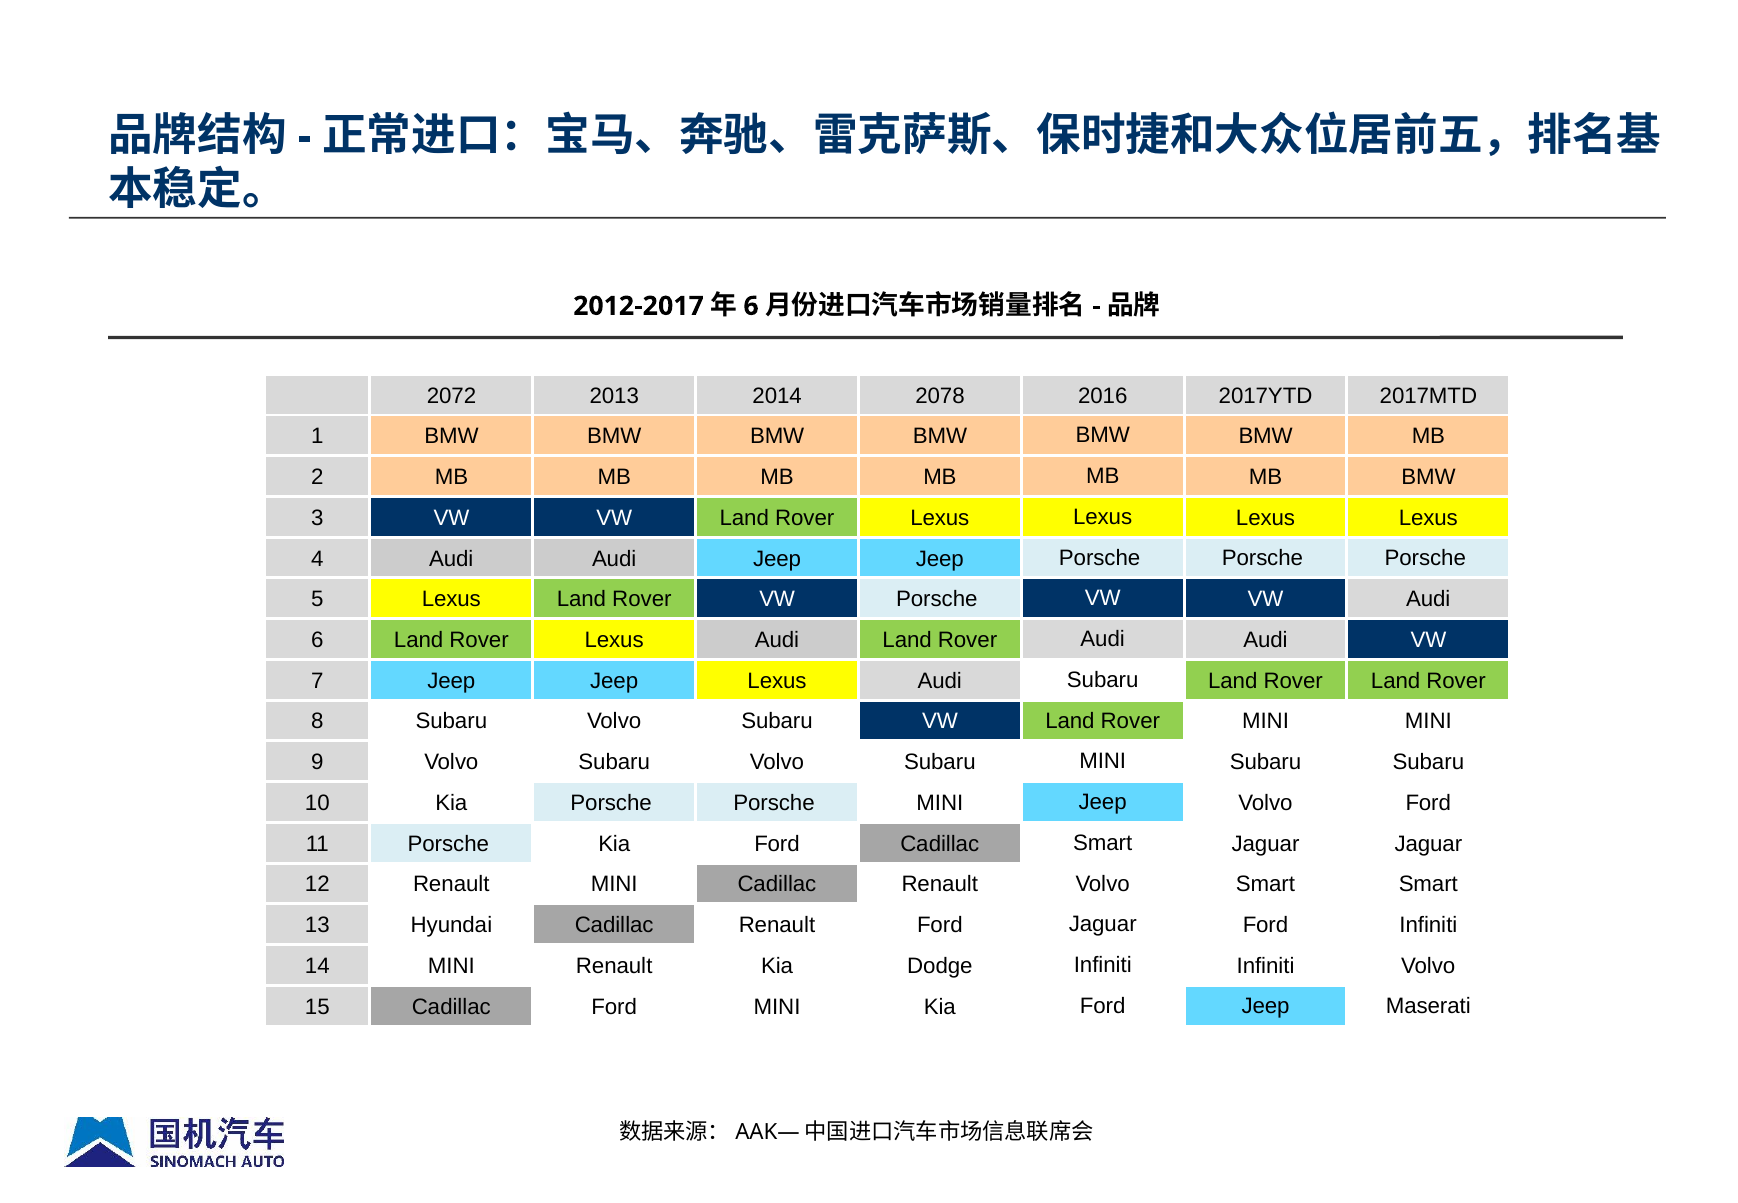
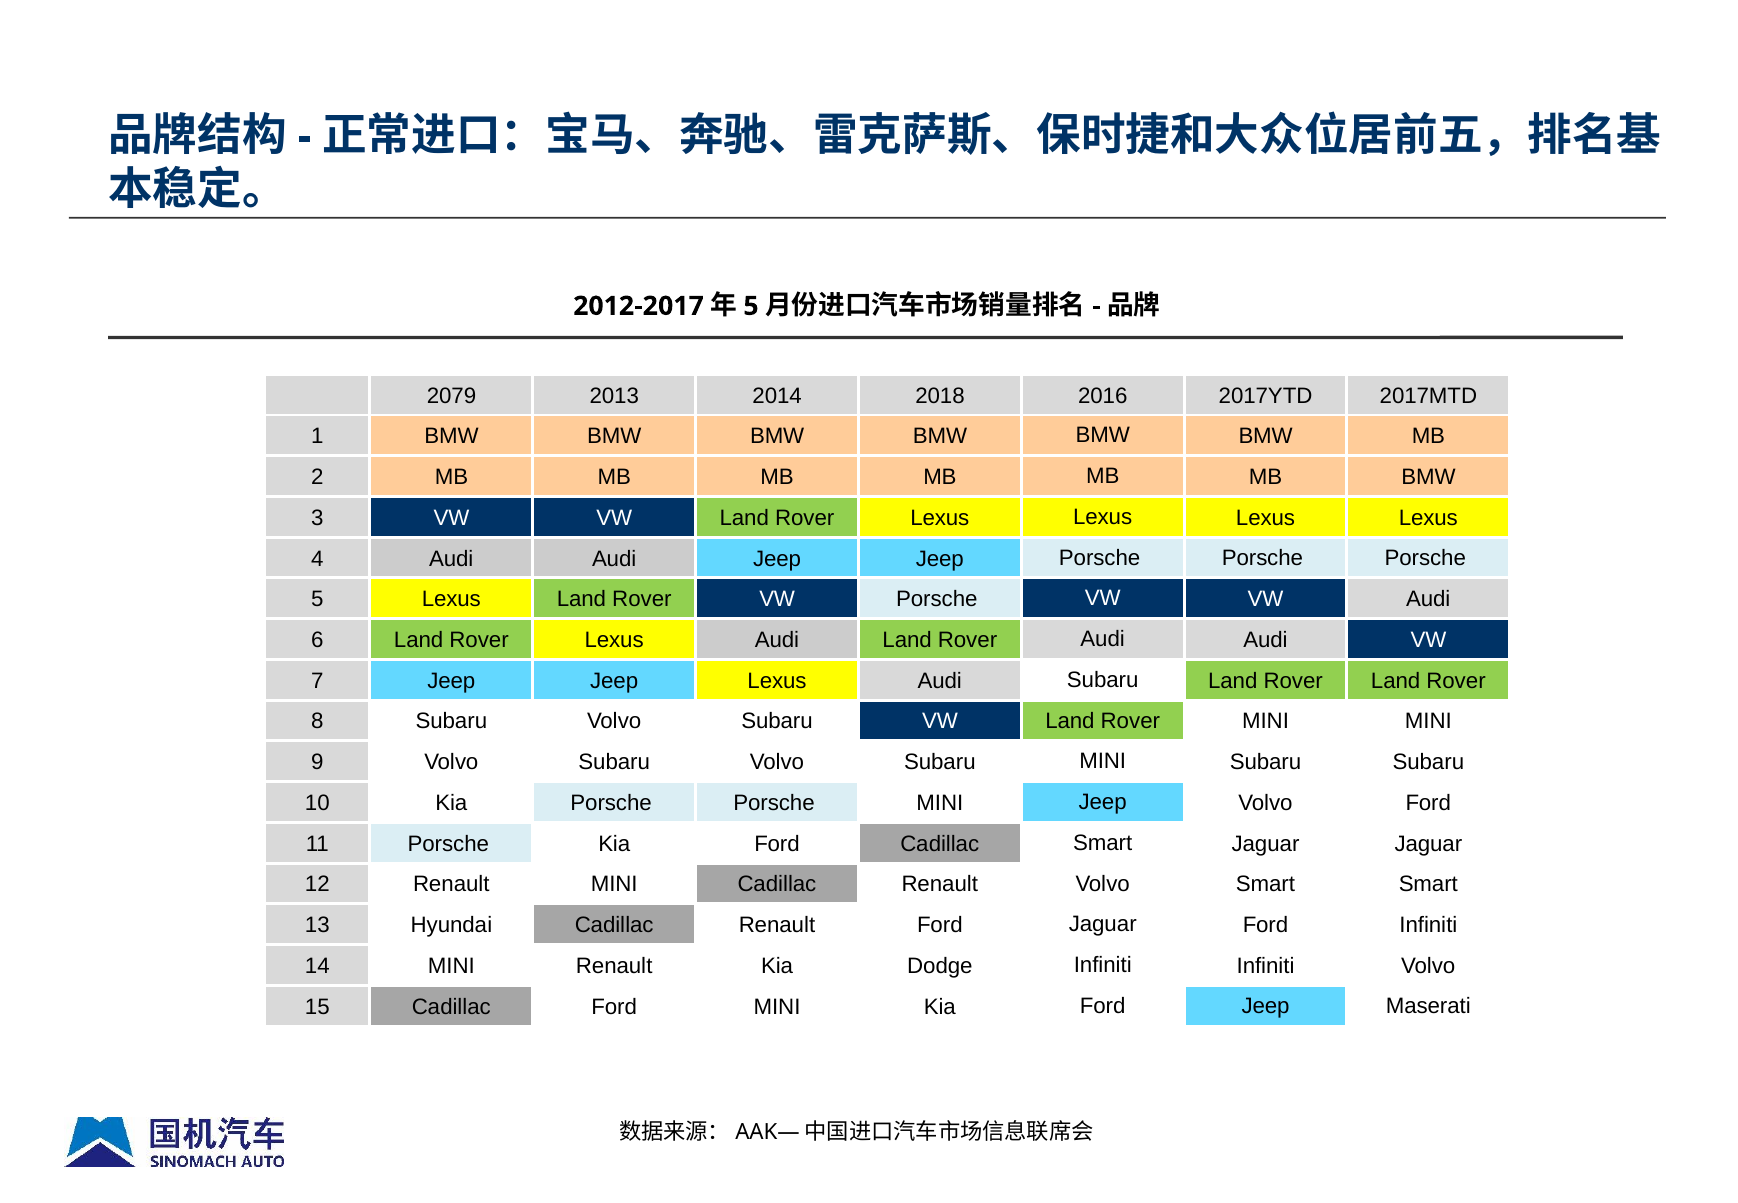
6 at (751, 306): 6 -> 5
2072: 2072 -> 2079
2078: 2078 -> 2018
